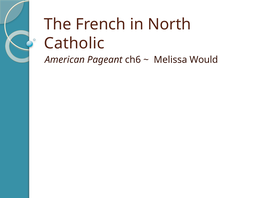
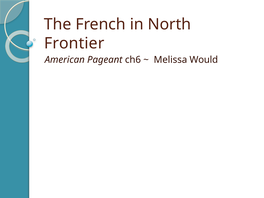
Catholic: Catholic -> Frontier
